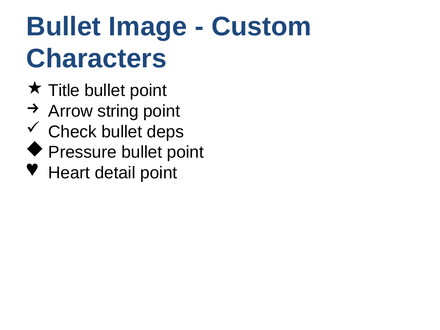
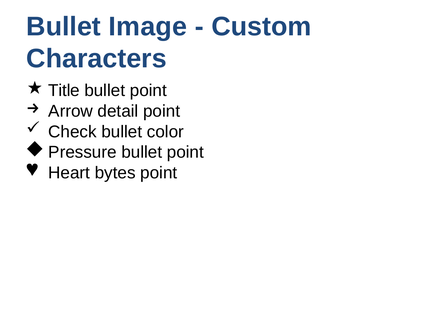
string: string -> detail
deps: deps -> color
detail: detail -> bytes
